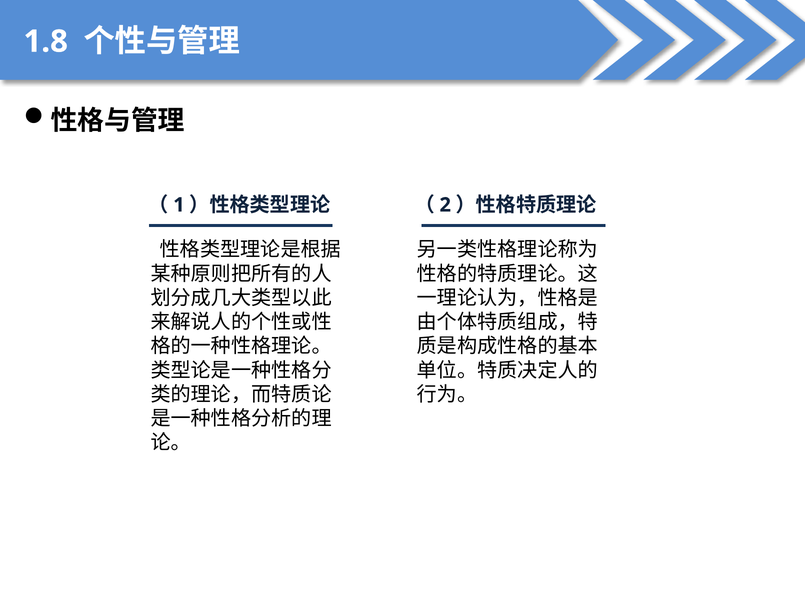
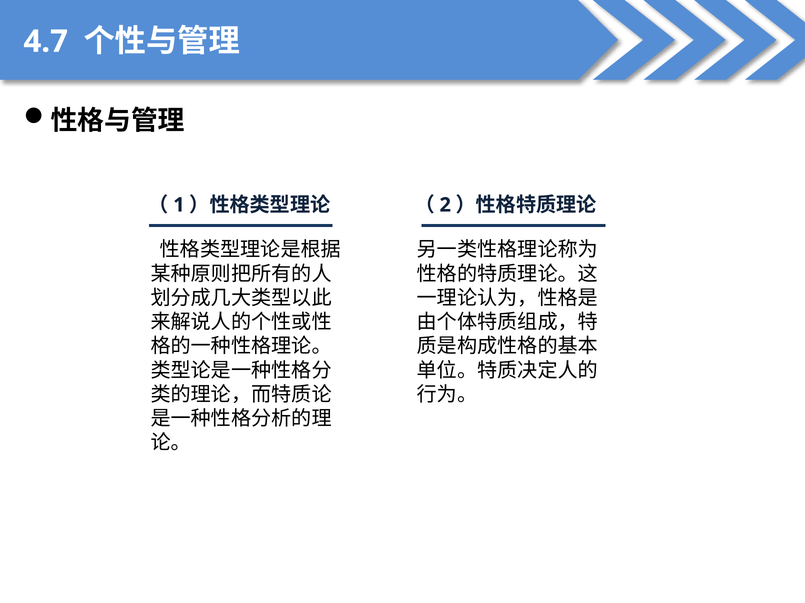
1.8: 1.8 -> 4.7
